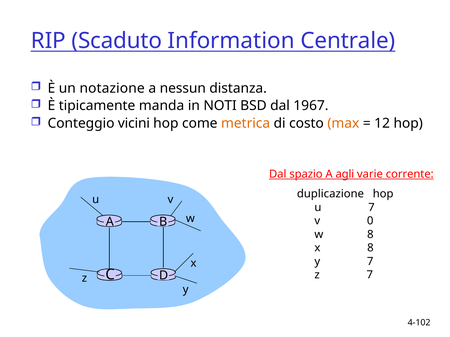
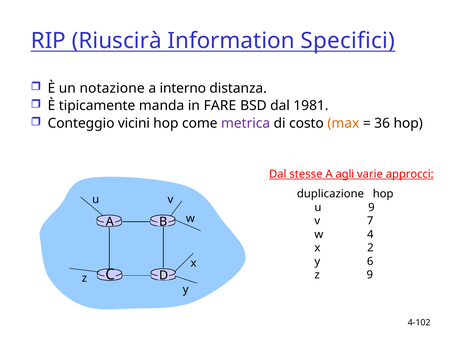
Scaduto: Scaduto -> Riuscirà
Centrale: Centrale -> Specifici
nessun: nessun -> interno
NOTI: NOTI -> FARE
1967: 1967 -> 1981
metrica colour: orange -> purple
12: 12 -> 36
spazio: spazio -> stesse
corrente: corrente -> approcci
u 7: 7 -> 9
0: 0 -> 7
w 8: 8 -> 4
x 8: 8 -> 2
y 7: 7 -> 6
z 7: 7 -> 9
